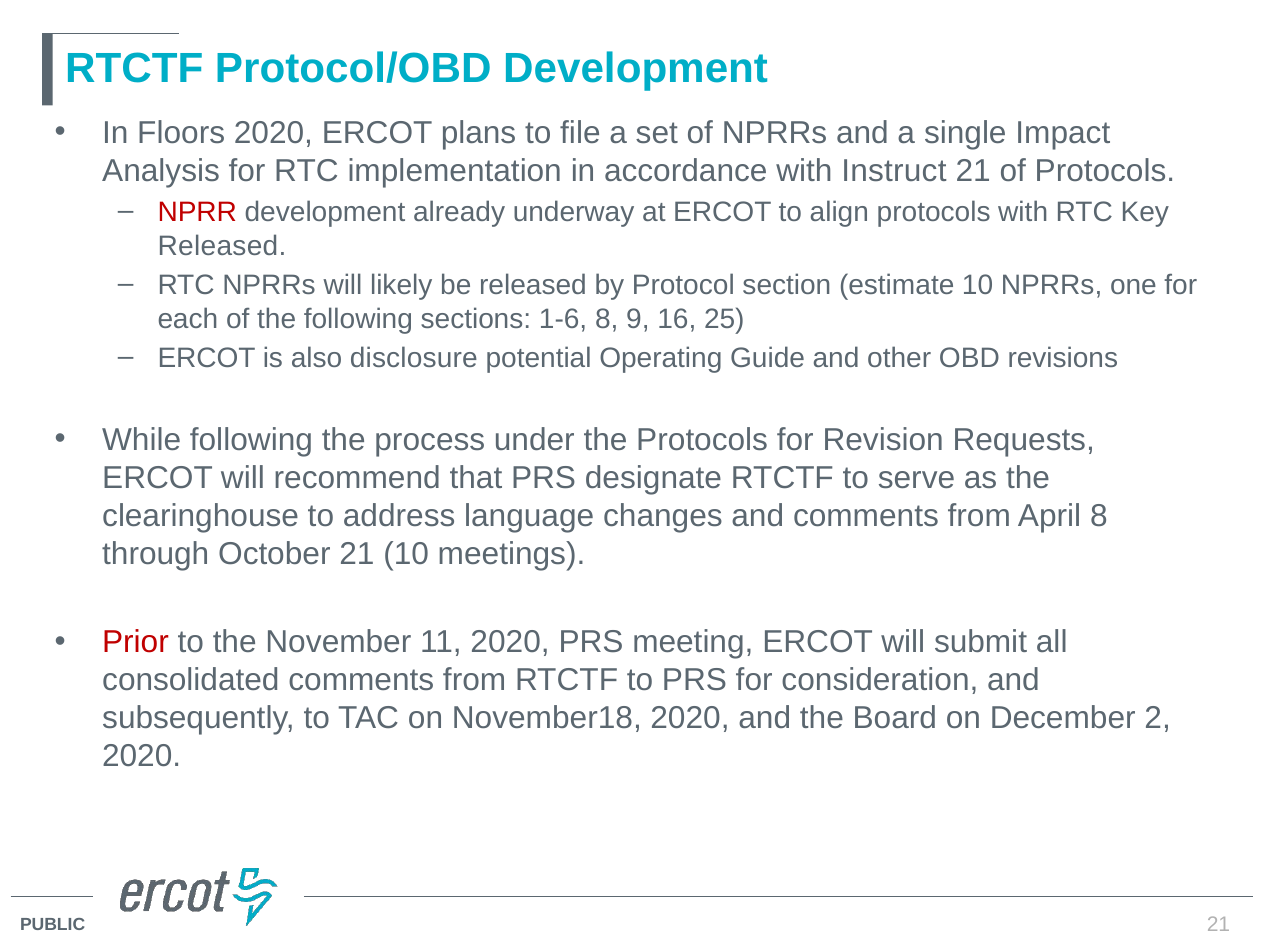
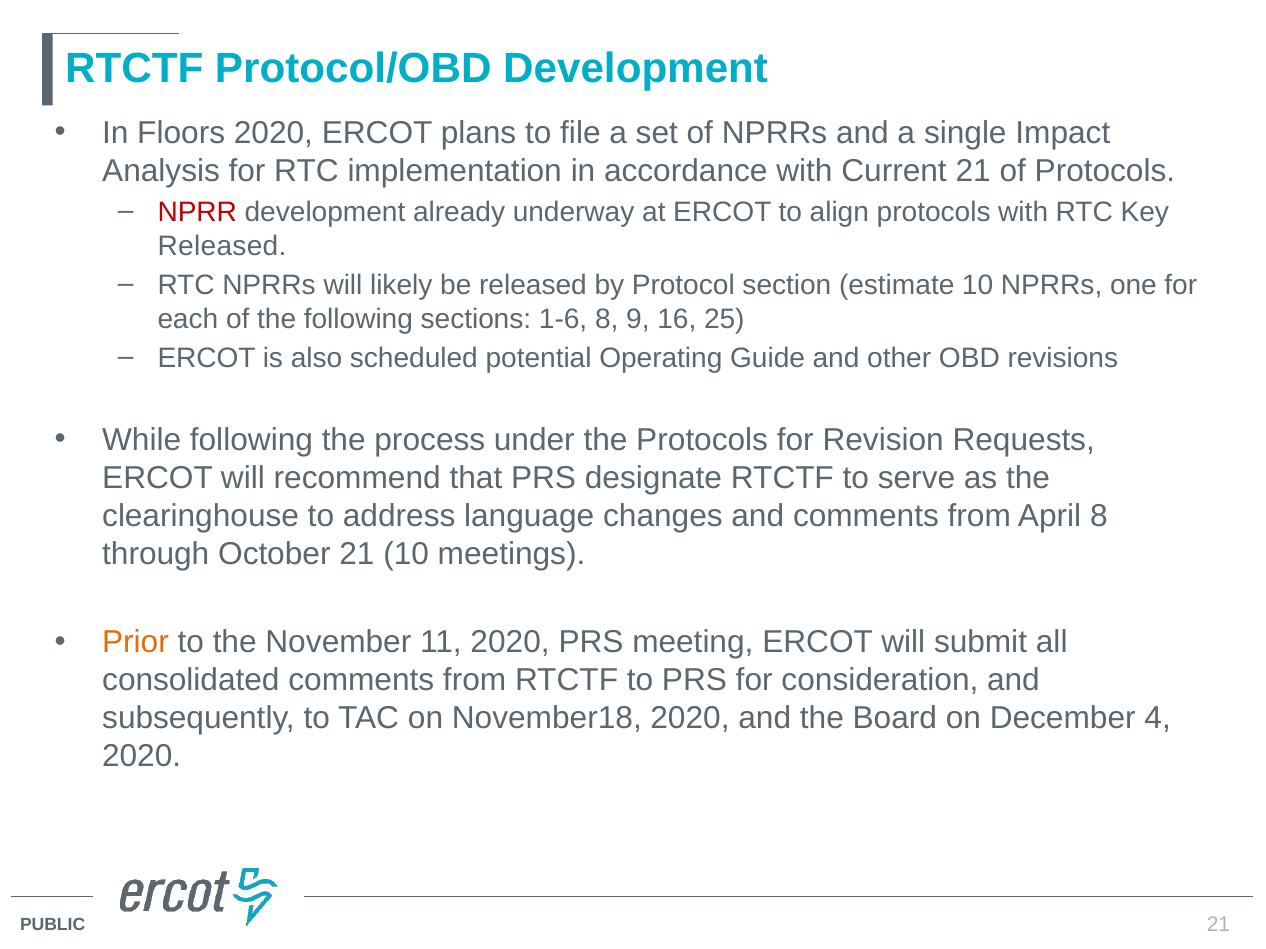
Instruct: Instruct -> Current
disclosure: disclosure -> scheduled
Prior colour: red -> orange
2: 2 -> 4
